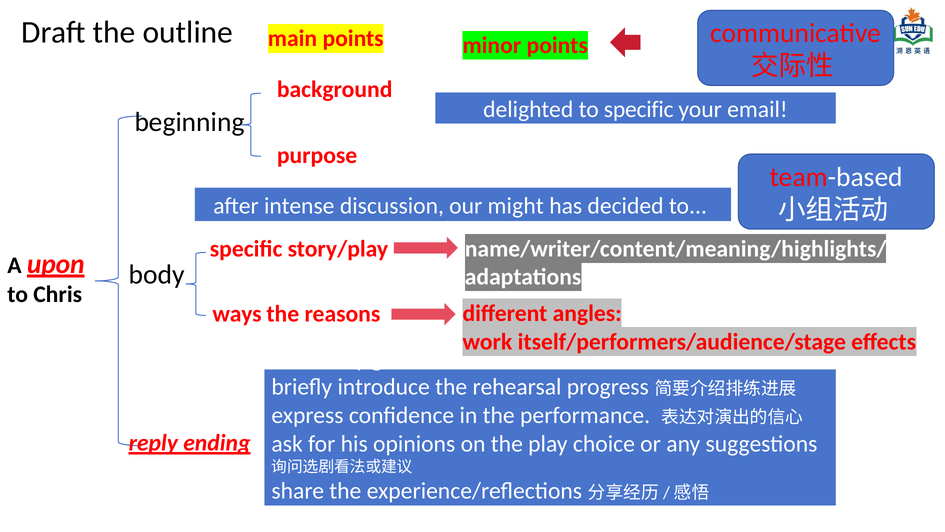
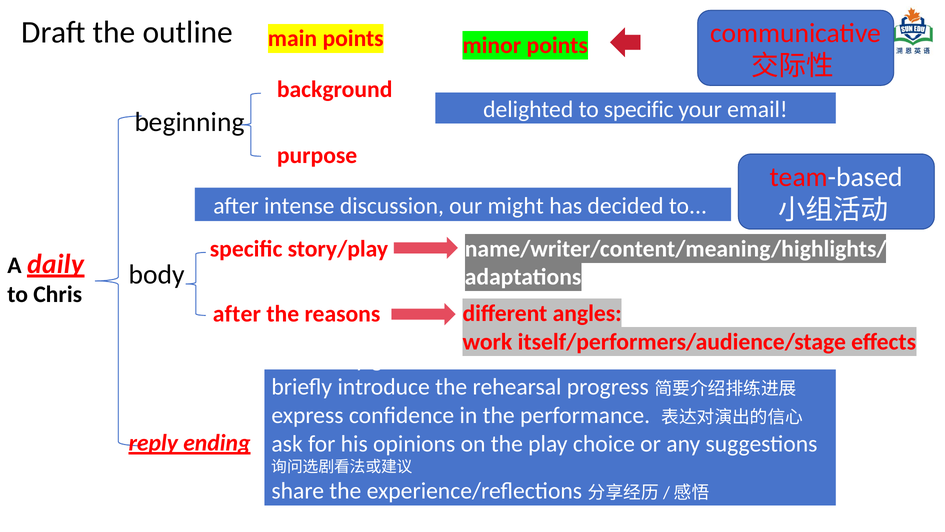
upon: upon -> daily
ways at (237, 314): ways -> after
